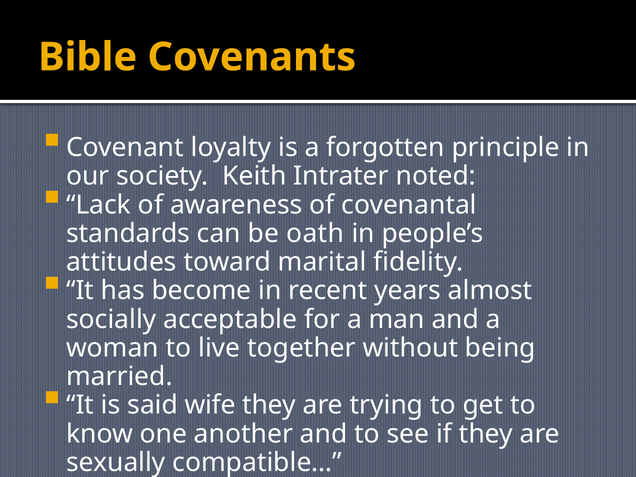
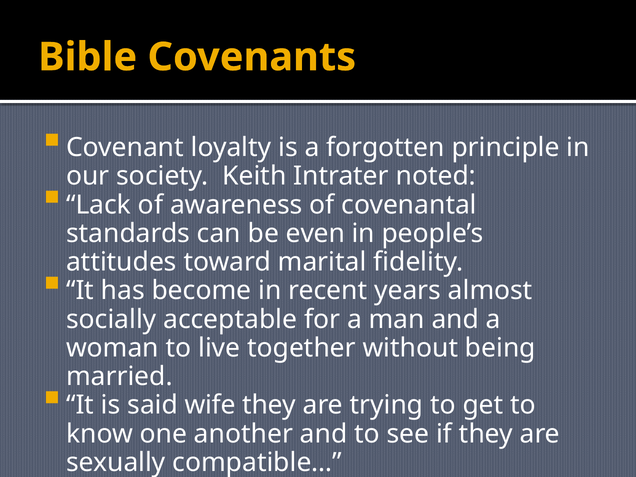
oath: oath -> even
